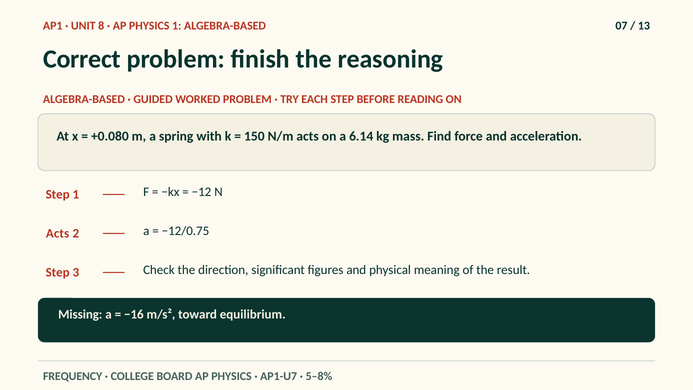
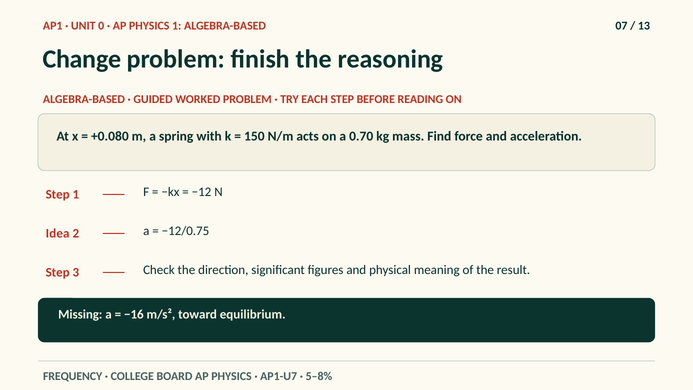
8: 8 -> 0
Correct: Correct -> Change
6.14: 6.14 -> 0.70
Acts at (58, 233): Acts -> Idea
